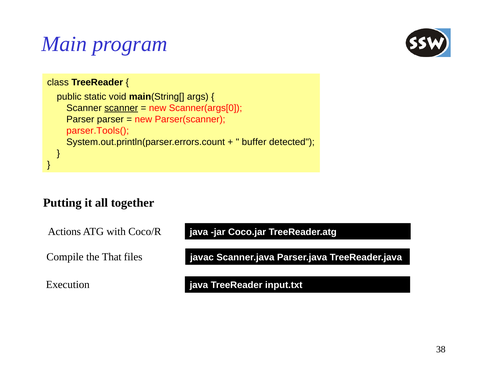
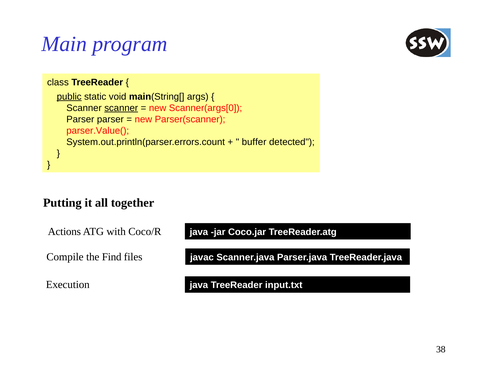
public underline: none -> present
parser.Tools(: parser.Tools( -> parser.Value(
That: That -> Find
